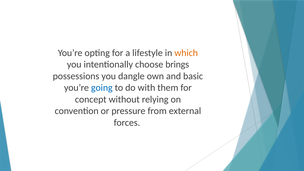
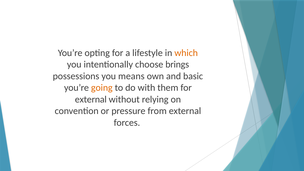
dangle: dangle -> means
going colour: blue -> orange
concept at (91, 99): concept -> external
